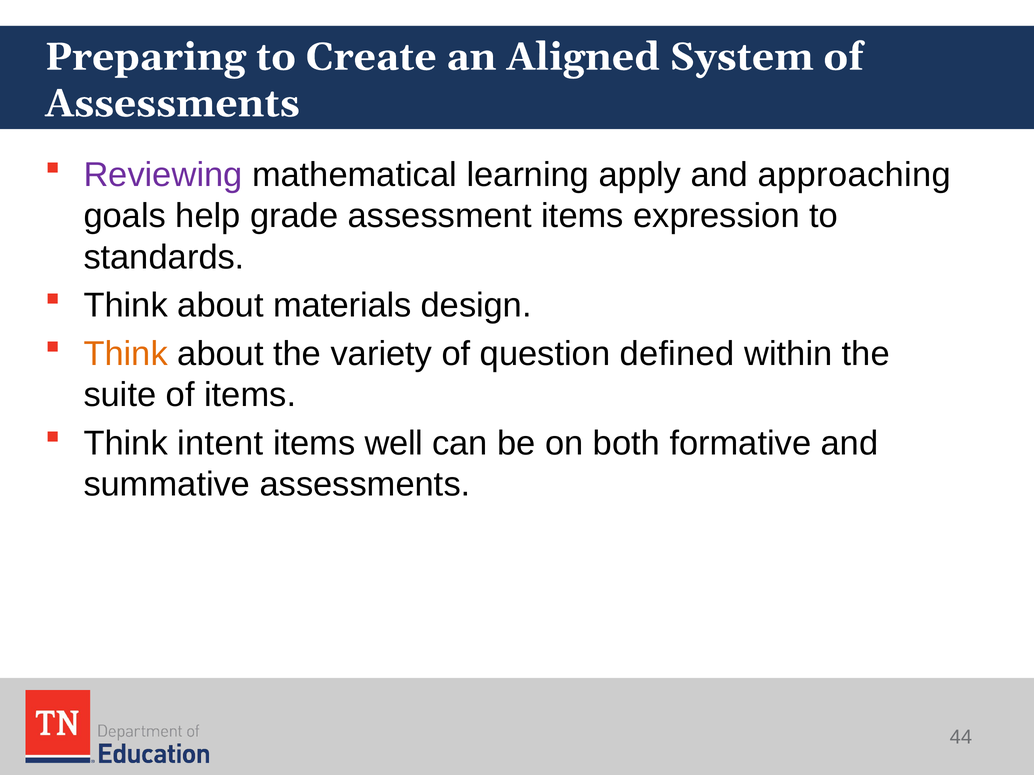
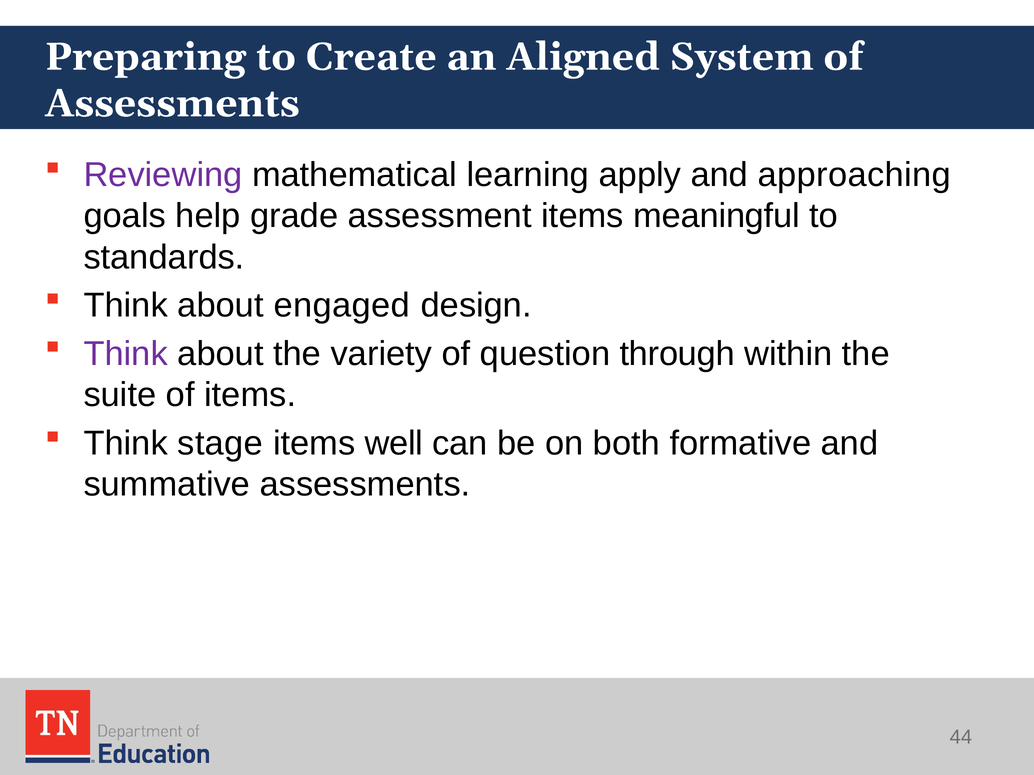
expression: expression -> meaningful
materials: materials -> engaged
Think at (126, 354) colour: orange -> purple
defined: defined -> through
intent: intent -> stage
